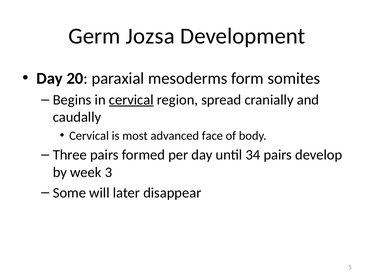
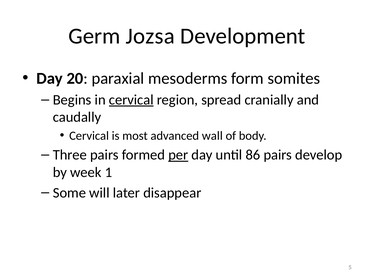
face: face -> wall
per underline: none -> present
34: 34 -> 86
3: 3 -> 1
